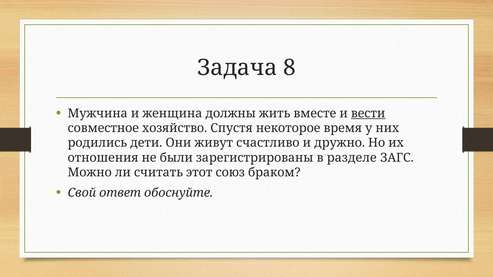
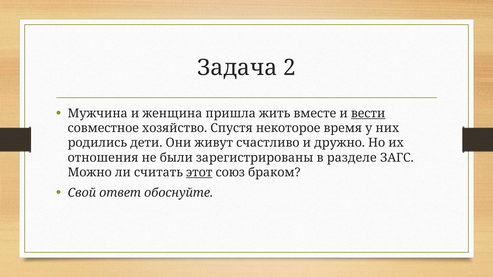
8: 8 -> 2
должны: должны -> пришла
этот underline: none -> present
